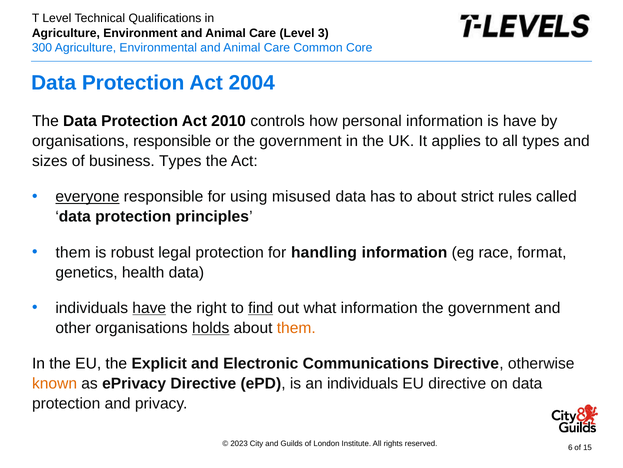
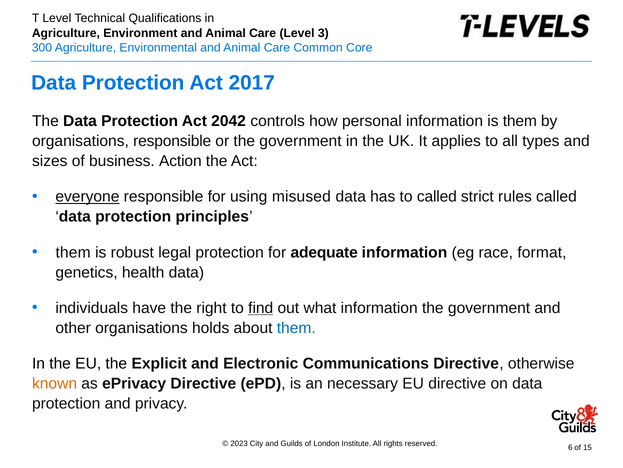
2004: 2004 -> 2017
2010: 2010 -> 2042
is have: have -> them
business Types: Types -> Action
to about: about -> called
handling: handling -> adequate
have at (149, 308) underline: present -> none
holds underline: present -> none
them at (296, 328) colour: orange -> blue
an individuals: individuals -> necessary
